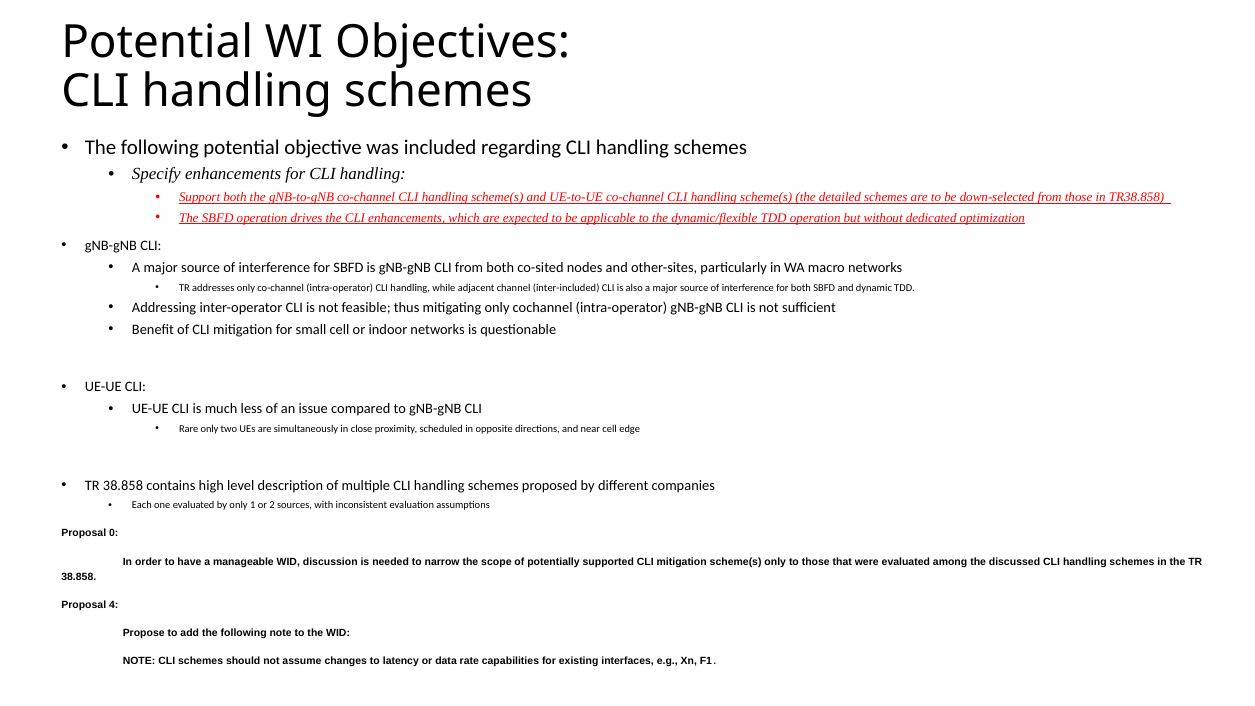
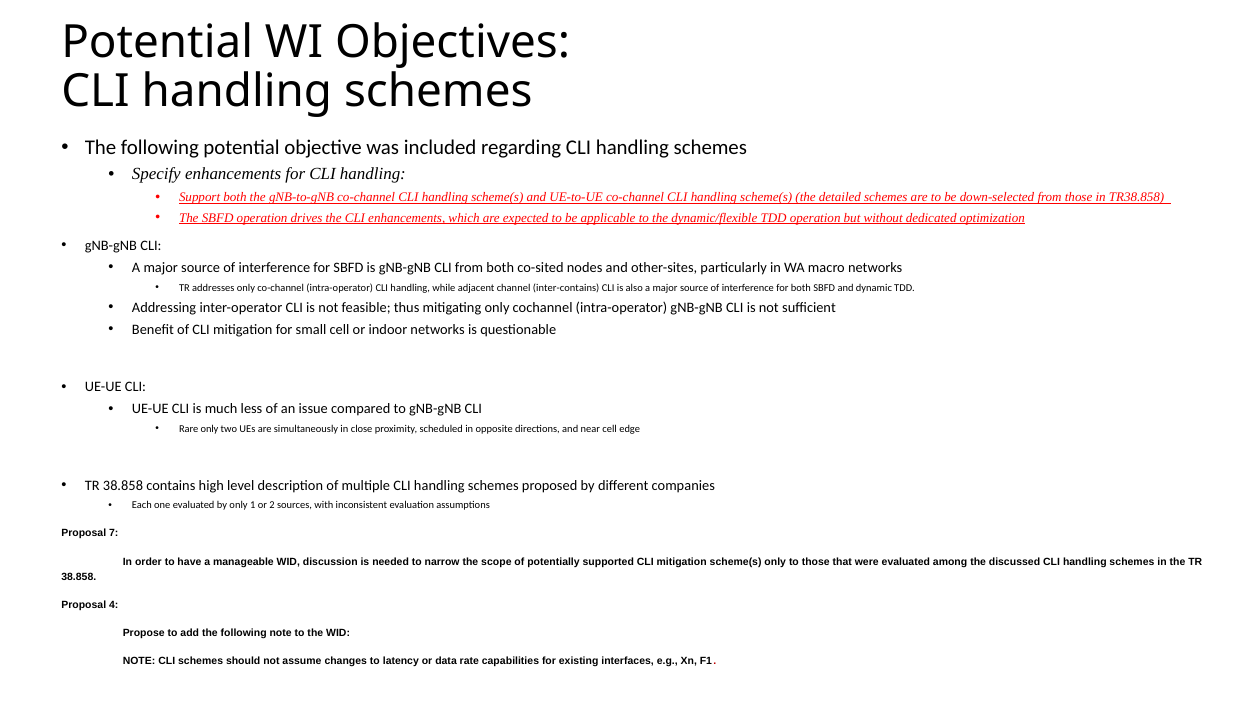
inter-included: inter-included -> inter-contains
0: 0 -> 7
